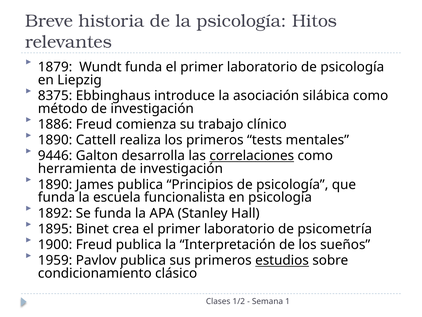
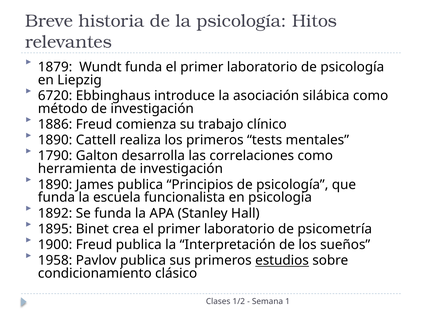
8375: 8375 -> 6720
9446: 9446 -> 1790
correlaciones underline: present -> none
1959: 1959 -> 1958
